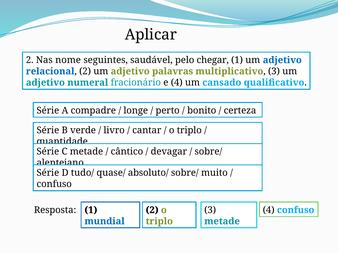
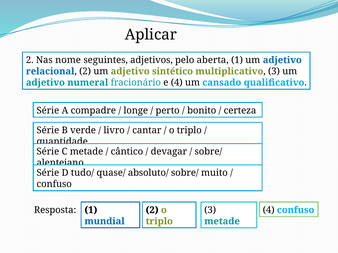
saudável: saudável -> adjetivos
chegar: chegar -> aberta
palavras: palavras -> sintético
